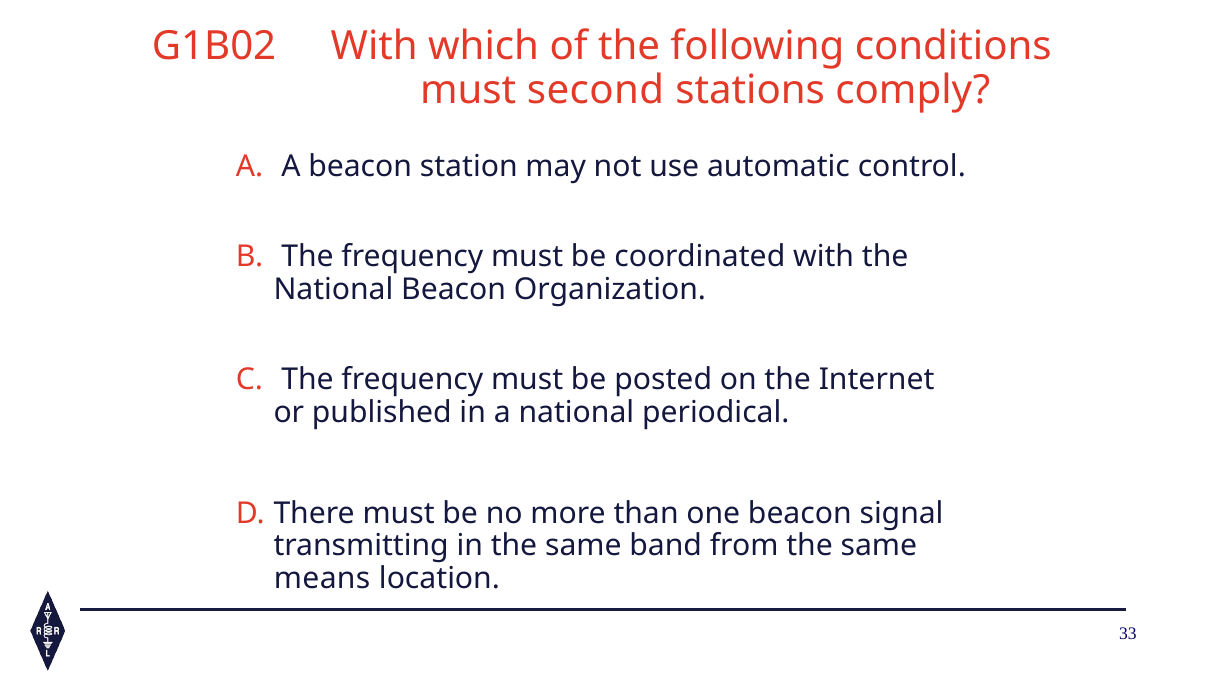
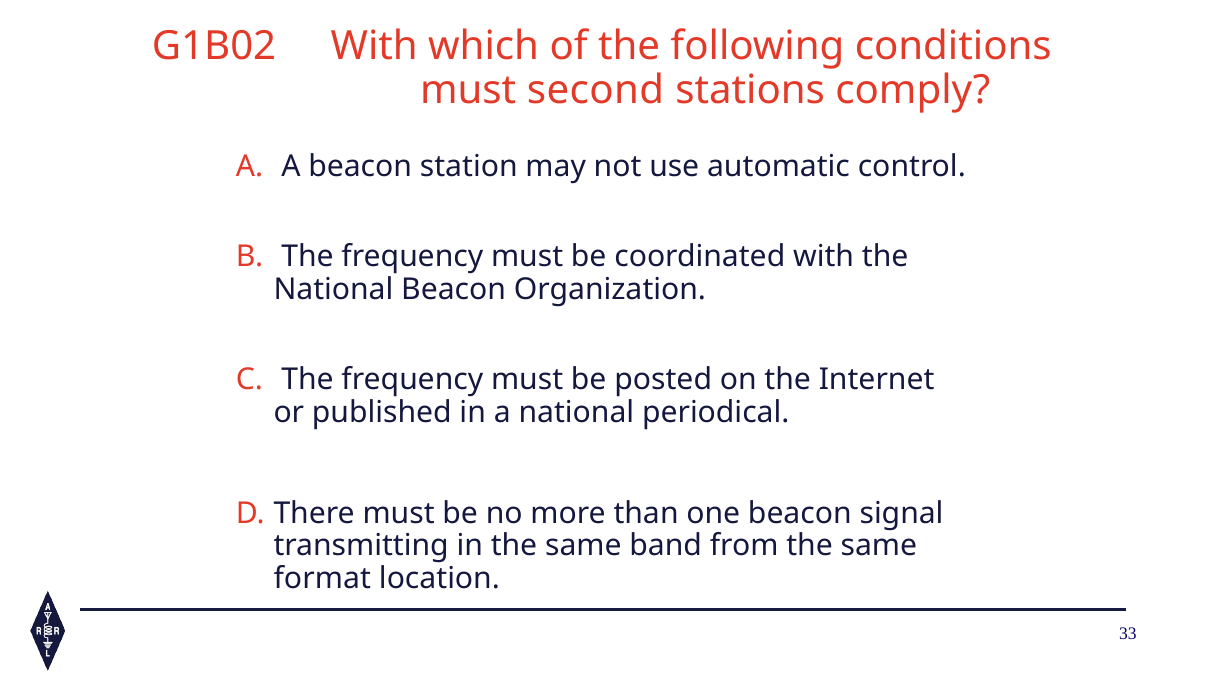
means: means -> format
